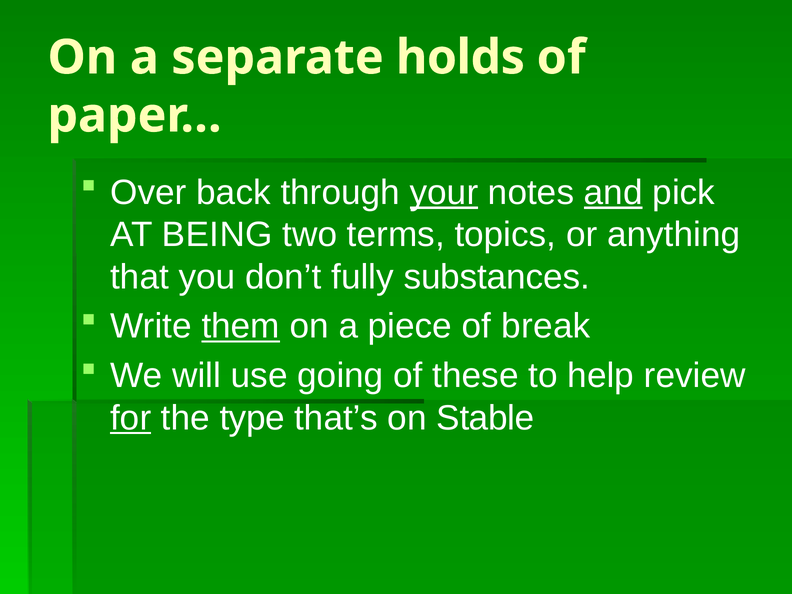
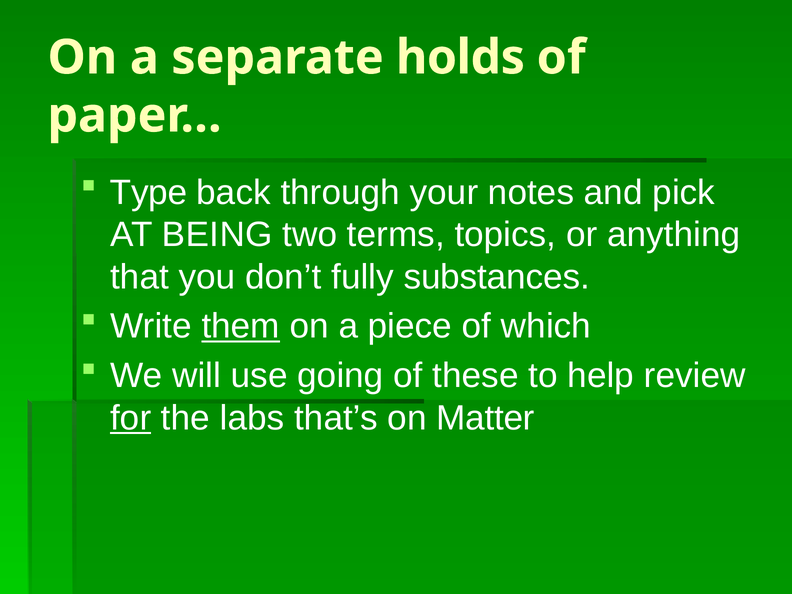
Over: Over -> Type
your underline: present -> none
and underline: present -> none
break: break -> which
type: type -> labs
Stable: Stable -> Matter
